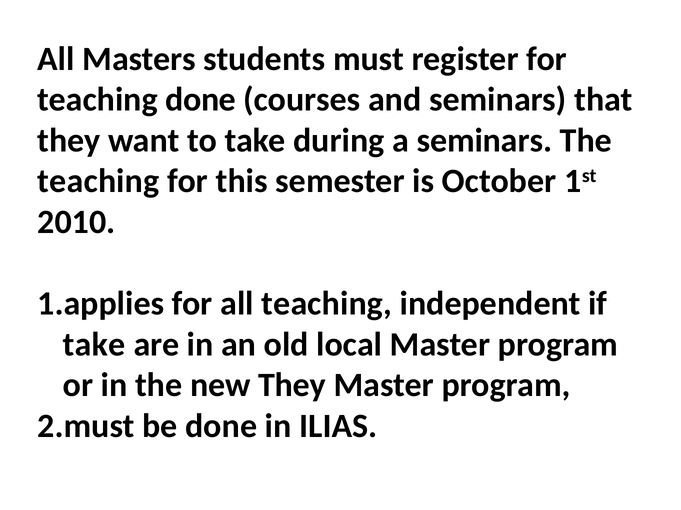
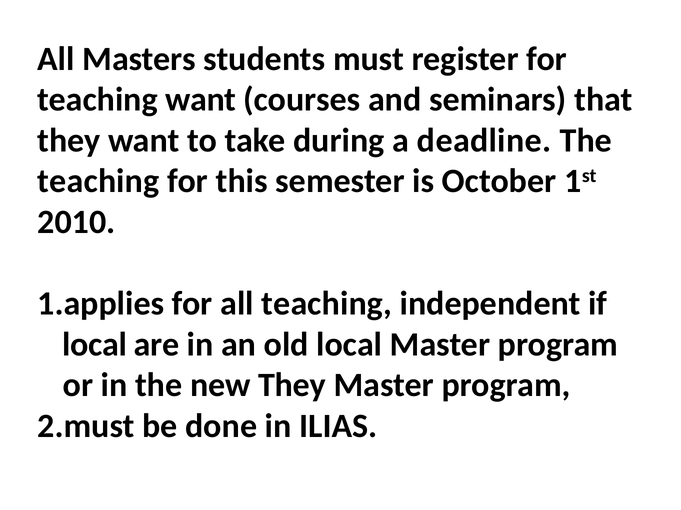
teaching done: done -> want
a seminars: seminars -> deadline
take at (94, 345): take -> local
